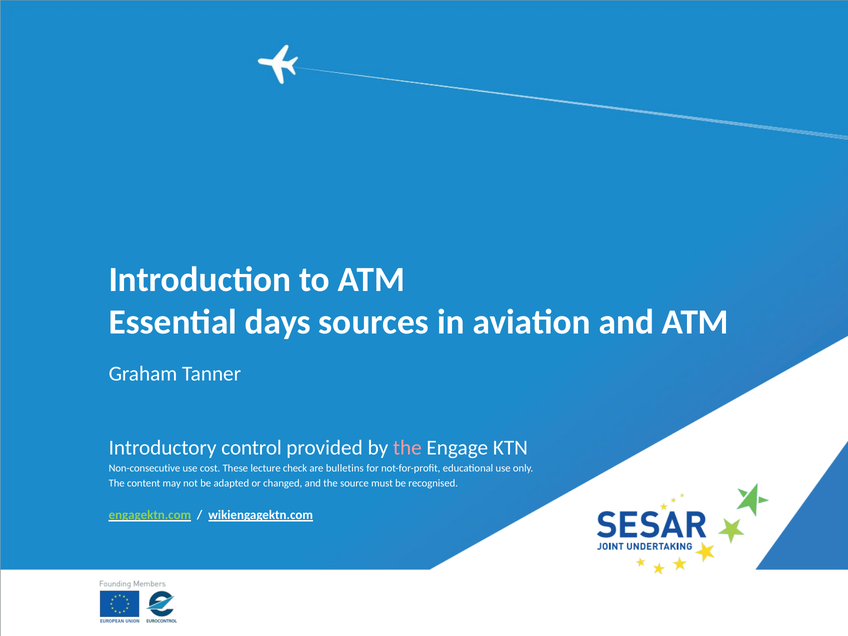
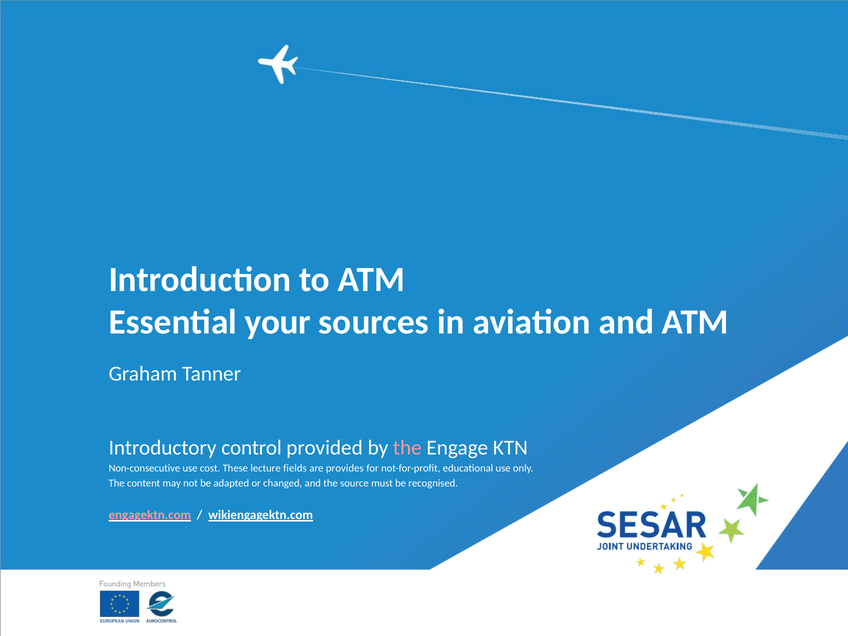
days: days -> your
check: check -> fields
bulletins: bulletins -> provides
engagektn.com colour: light green -> pink
